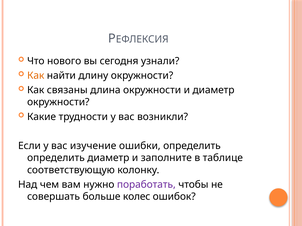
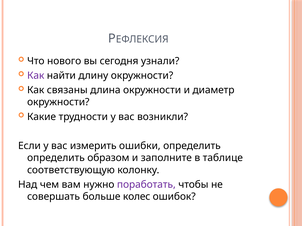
Как at (36, 76) colour: orange -> purple
изучение: изучение -> измерить
определить диаметр: диаметр -> образом
